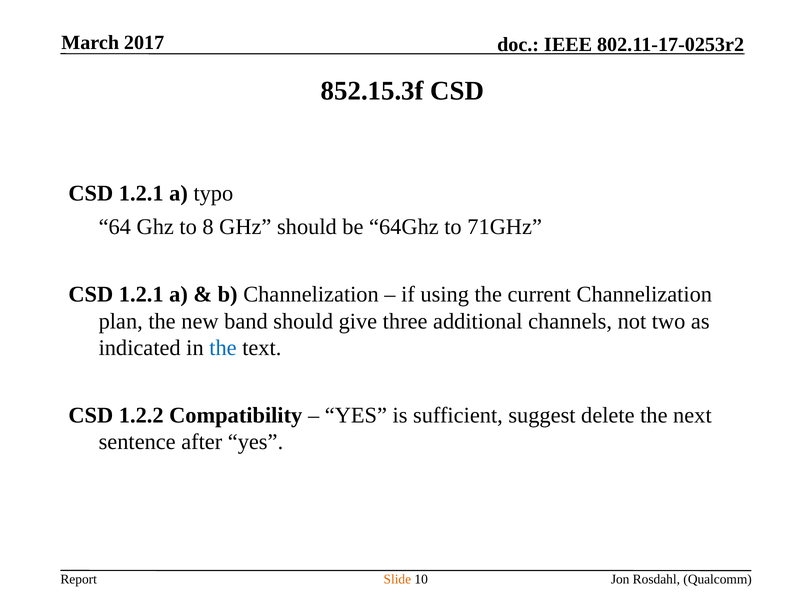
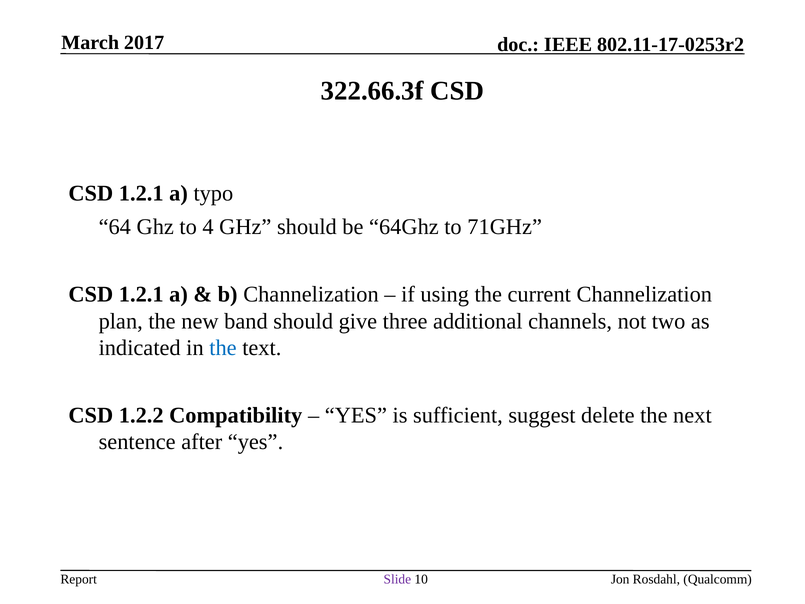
852.15.3f: 852.15.3f -> 322.66.3f
8: 8 -> 4
Slide colour: orange -> purple
